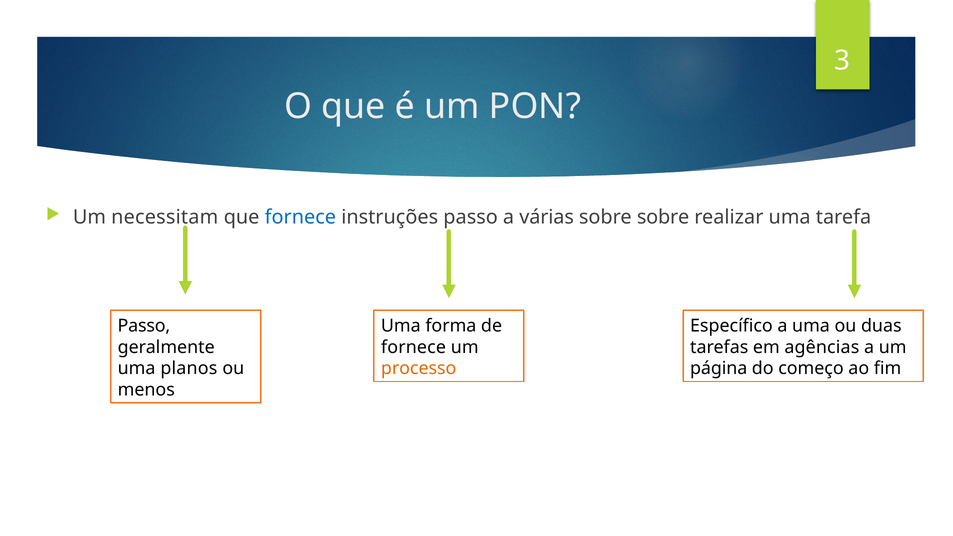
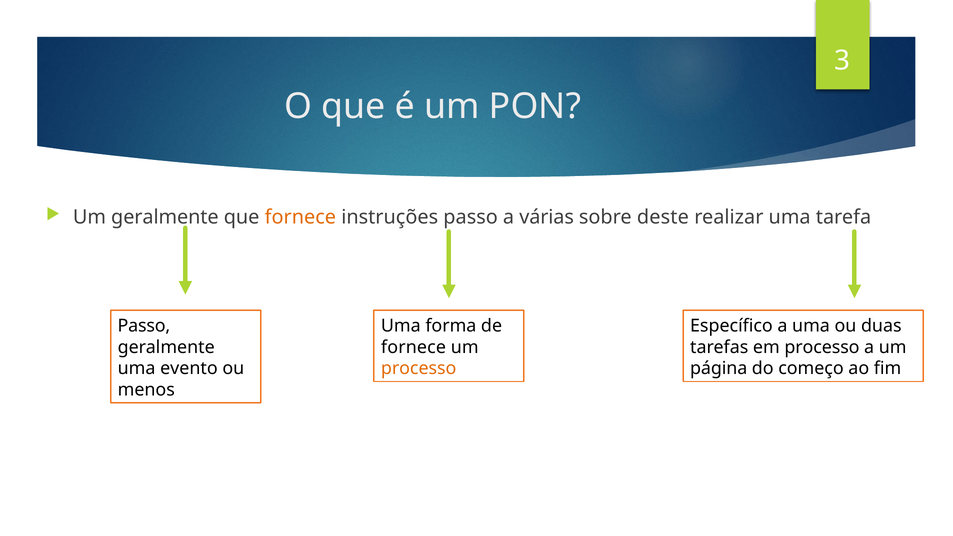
Um necessitam: necessitam -> geralmente
fornece at (300, 217) colour: blue -> orange
sobre sobre: sobre -> deste
em agências: agências -> processo
planos: planos -> evento
